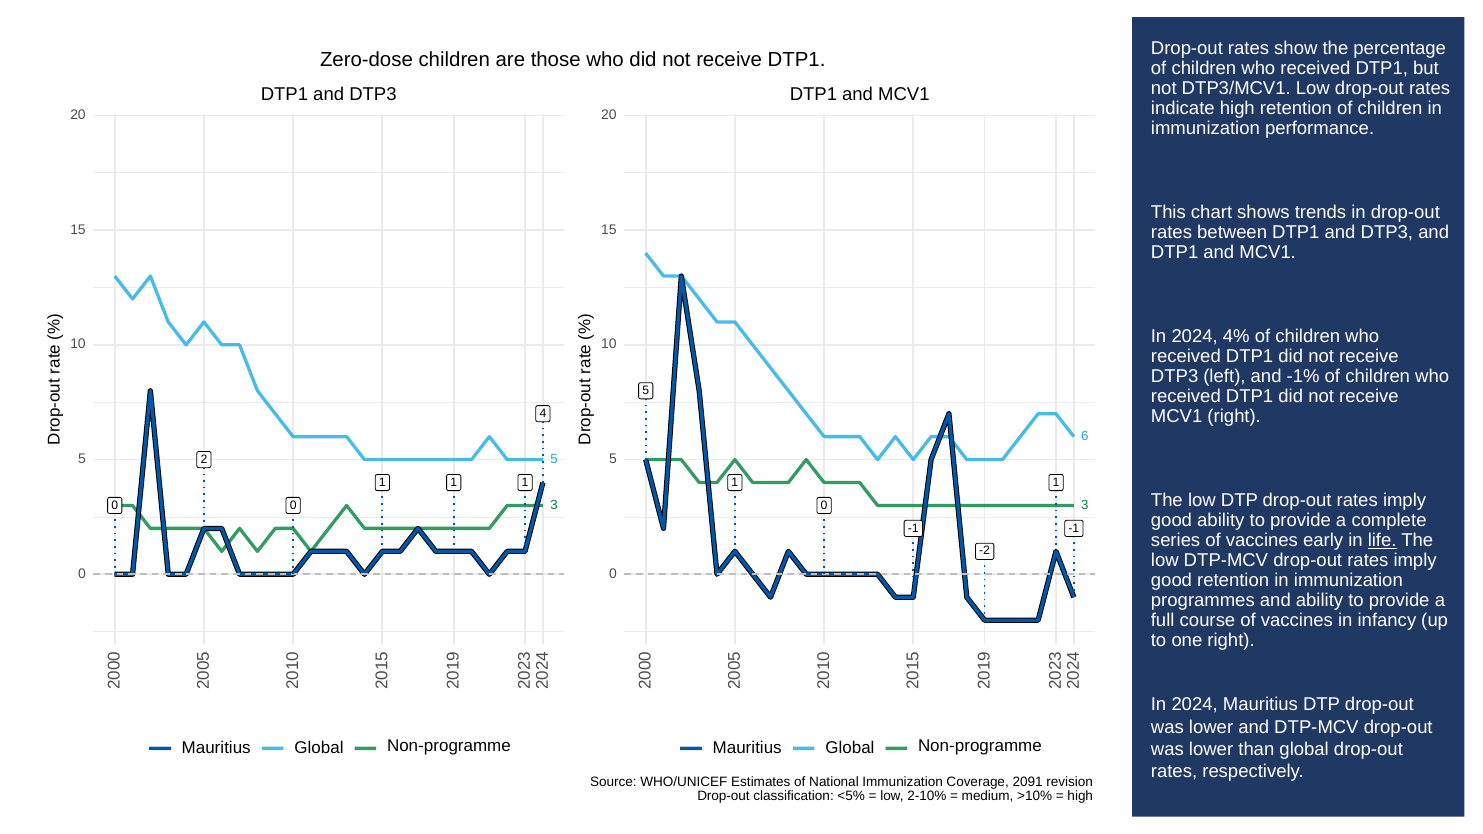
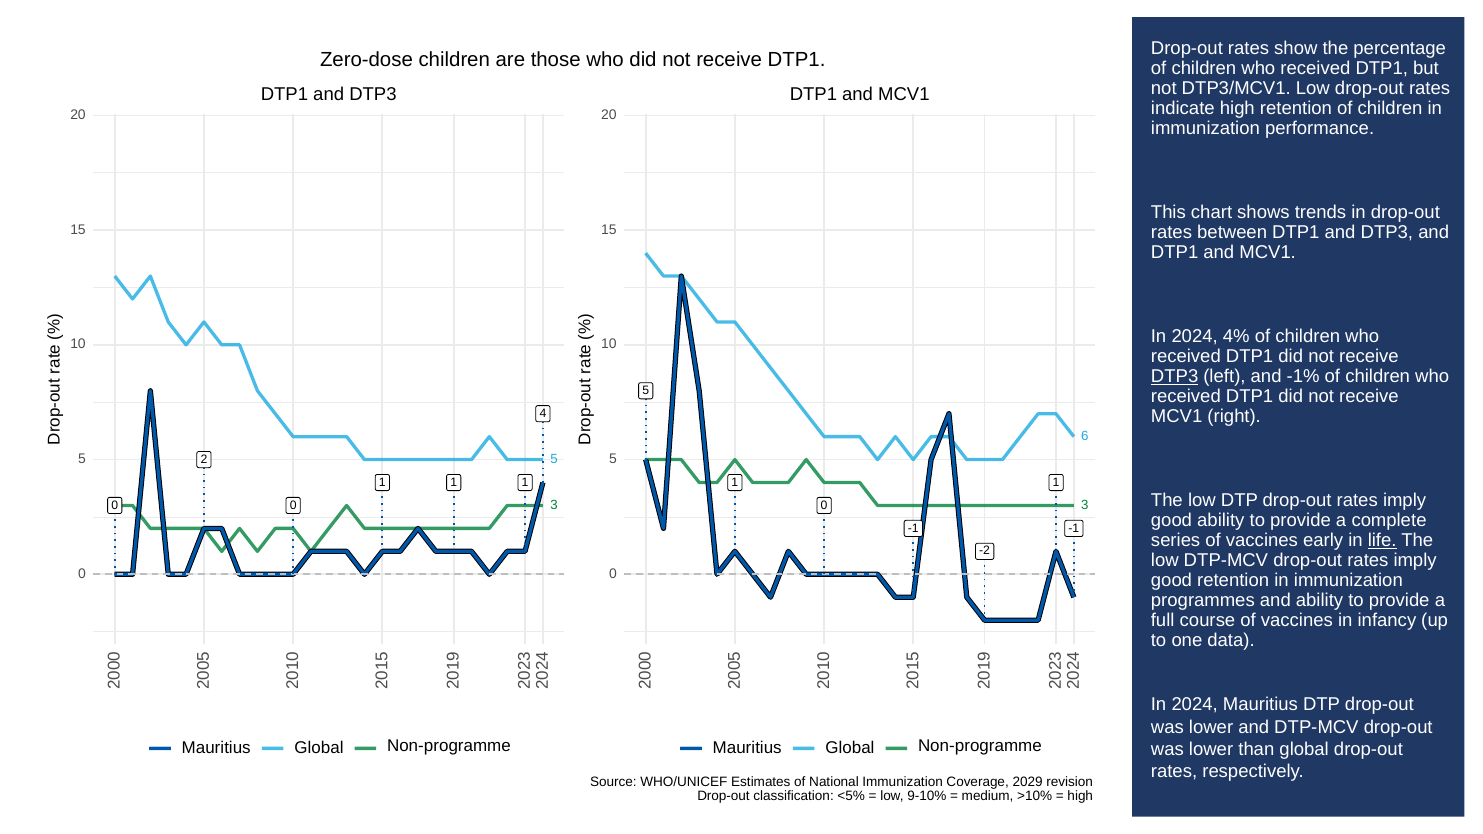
DTP3 at (1175, 376) underline: none -> present
one right: right -> data
2091: 2091 -> 2029
2-10%: 2-10% -> 9-10%
